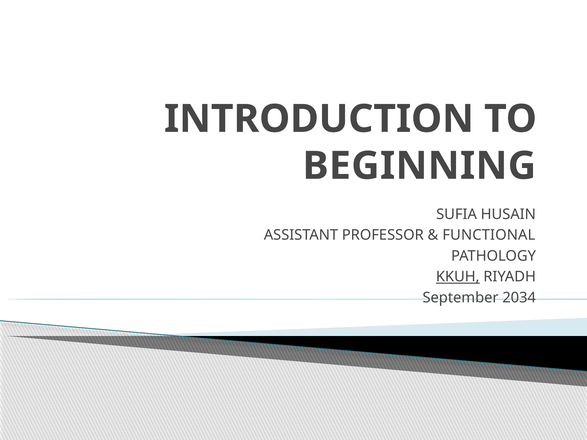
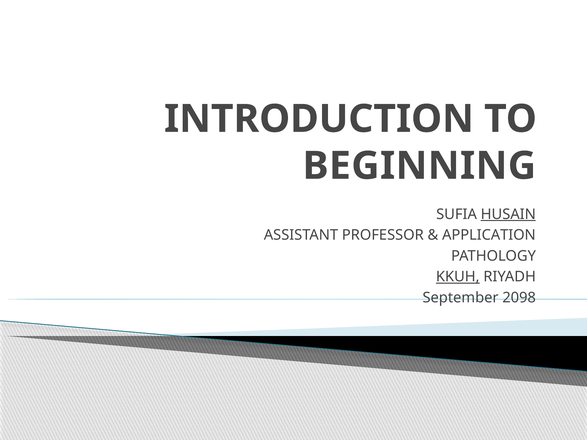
HUSAIN underline: none -> present
FUNCTIONAL: FUNCTIONAL -> APPLICATION
2034: 2034 -> 2098
